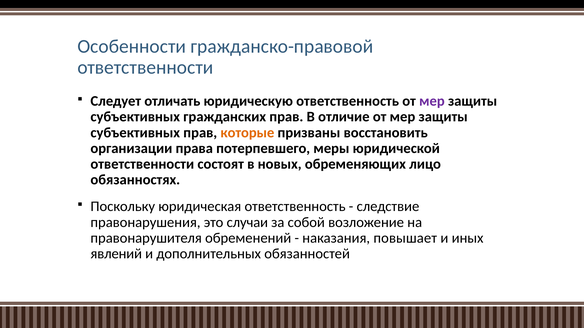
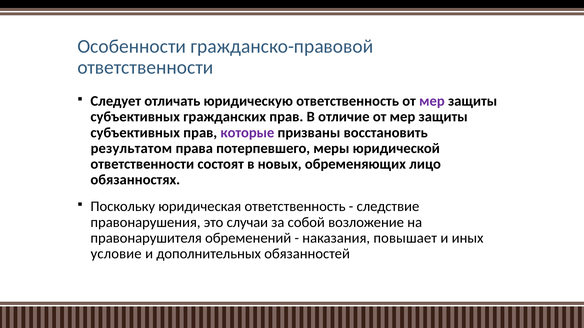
которые colour: orange -> purple
организации: организации -> результатом
явлений: явлений -> условие
